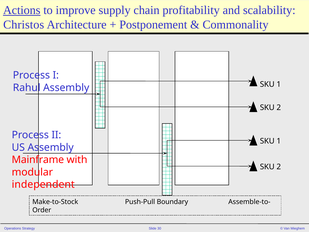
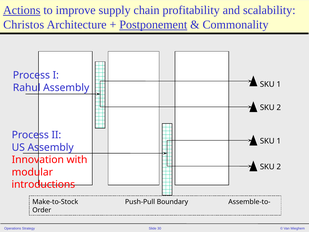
Postponement underline: none -> present
Mainframe: Mainframe -> Innovation
independent: independent -> introductions
